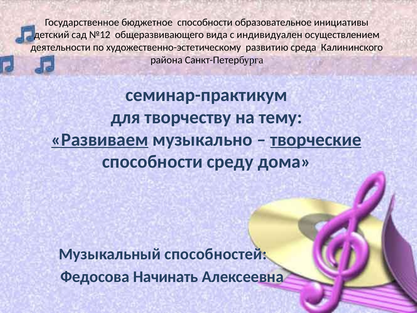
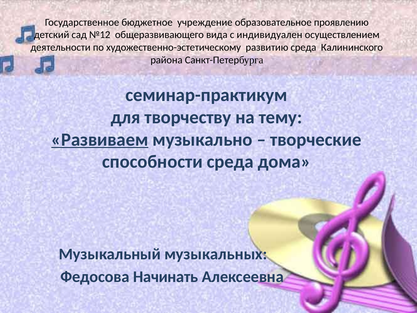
бюджетное способности: способности -> учреждение
инициативы: инициативы -> проявлению
творческие underline: present -> none
способности среду: среду -> среда
способностей: способностей -> музыкальных
